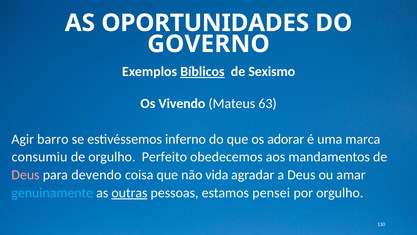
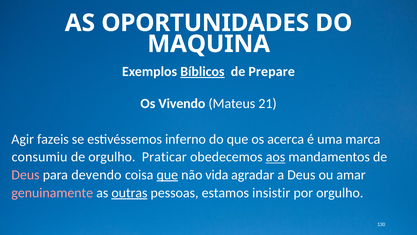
GOVERNO: GOVERNO -> MAQUINA
Sexismo: Sexismo -> Prepare
63: 63 -> 21
barro: barro -> fazeis
adorar: adorar -> acerca
Perfeito: Perfeito -> Praticar
aos underline: none -> present
que at (167, 175) underline: none -> present
genuinamente colour: light blue -> pink
pensei: pensei -> insistir
